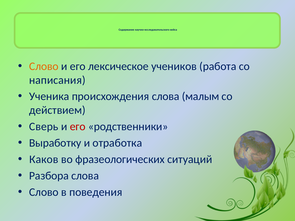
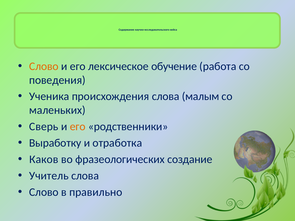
учеников: учеников -> обучение
написания: написания -> поведения
действием: действием -> маленьких
его at (78, 127) colour: red -> orange
ситуаций: ситуаций -> создание
Разбора: Разбора -> Учитель
поведения: поведения -> правильно
